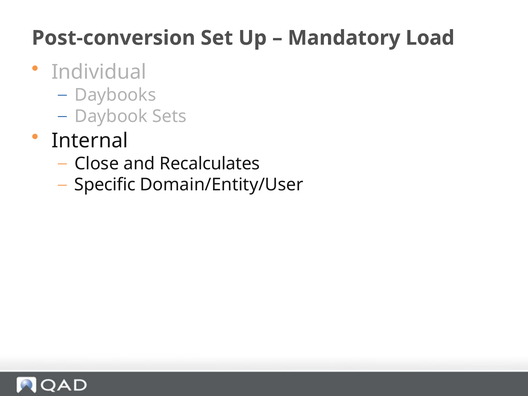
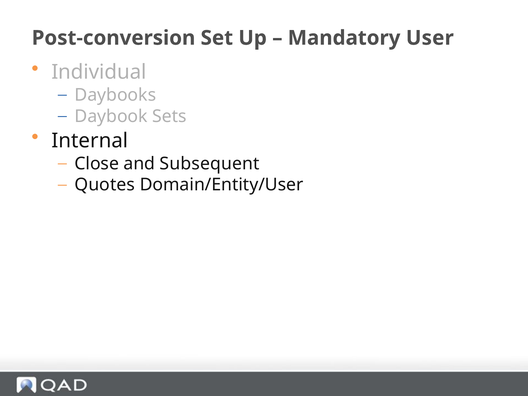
Load: Load -> User
Recalculates: Recalculates -> Subsequent
Specific: Specific -> Quotes
